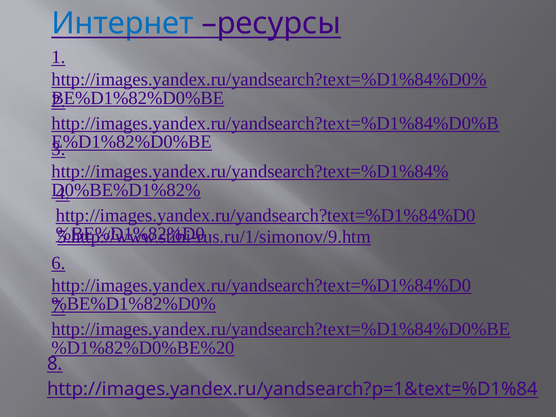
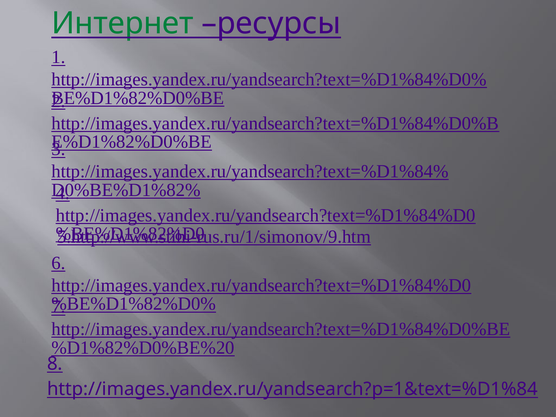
Интернет colour: blue -> green
